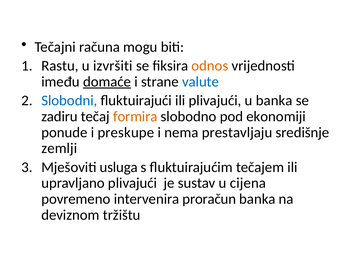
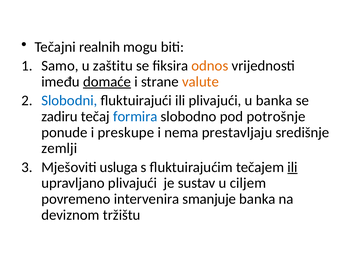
računa: računa -> realnih
Rastu: Rastu -> Samo
izvršiti: izvršiti -> zaštitu
valute colour: blue -> orange
formira colour: orange -> blue
ekonomiji: ekonomiji -> potrošnje
ili at (292, 167) underline: none -> present
cijena: cijena -> ciljem
proračun: proračun -> smanjuje
